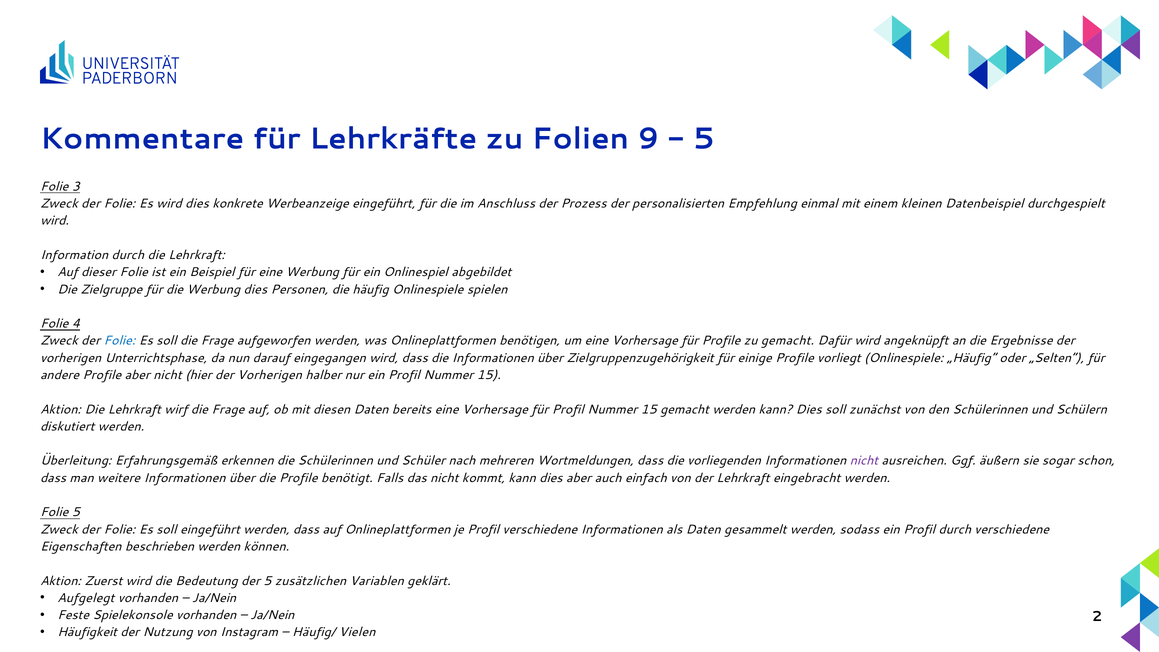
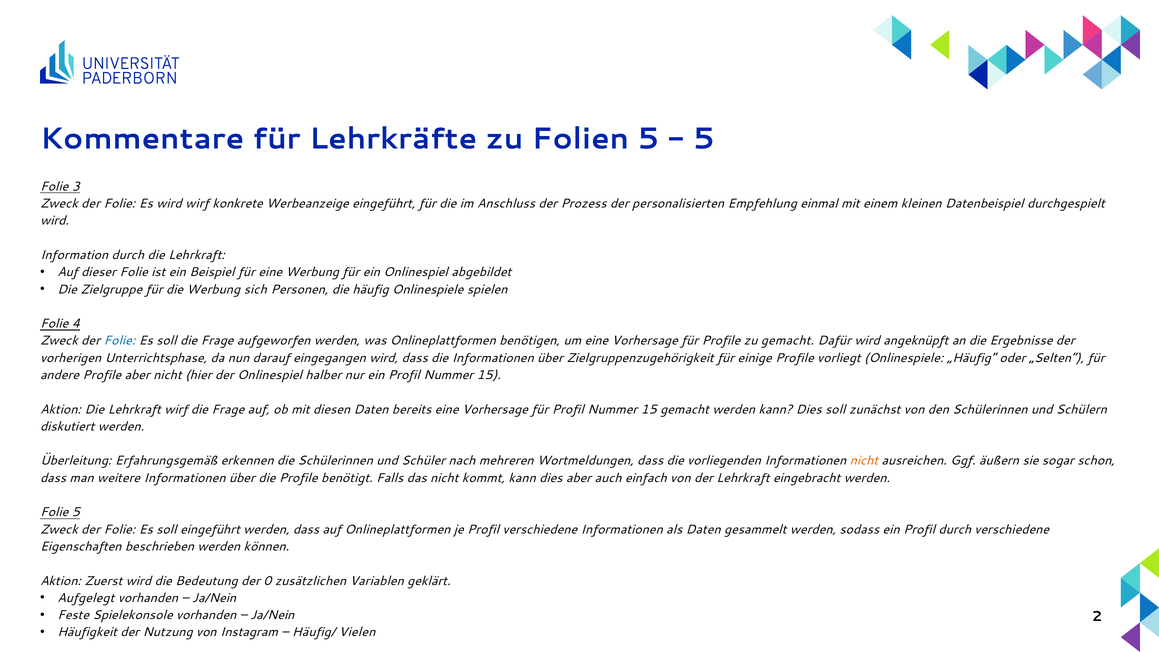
Folien 9: 9 -> 5
wird dies: dies -> wirf
Werbung dies: dies -> sich
hier der Vorherigen: Vorherigen -> Onlinespiel
nicht at (864, 461) colour: purple -> orange
der 5: 5 -> 0
